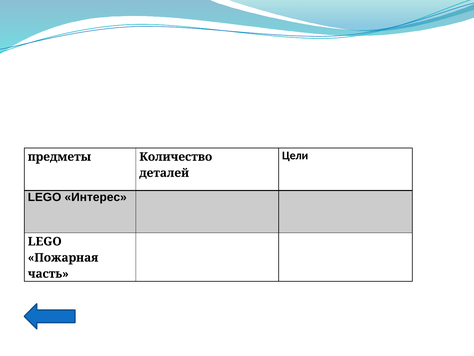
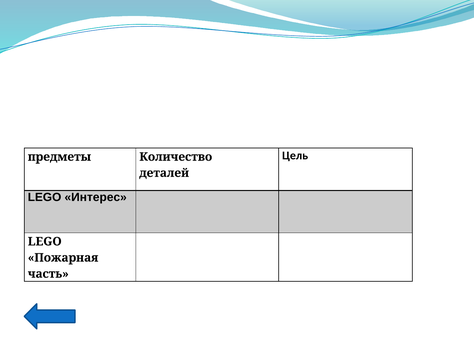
Цели: Цели -> Цель
